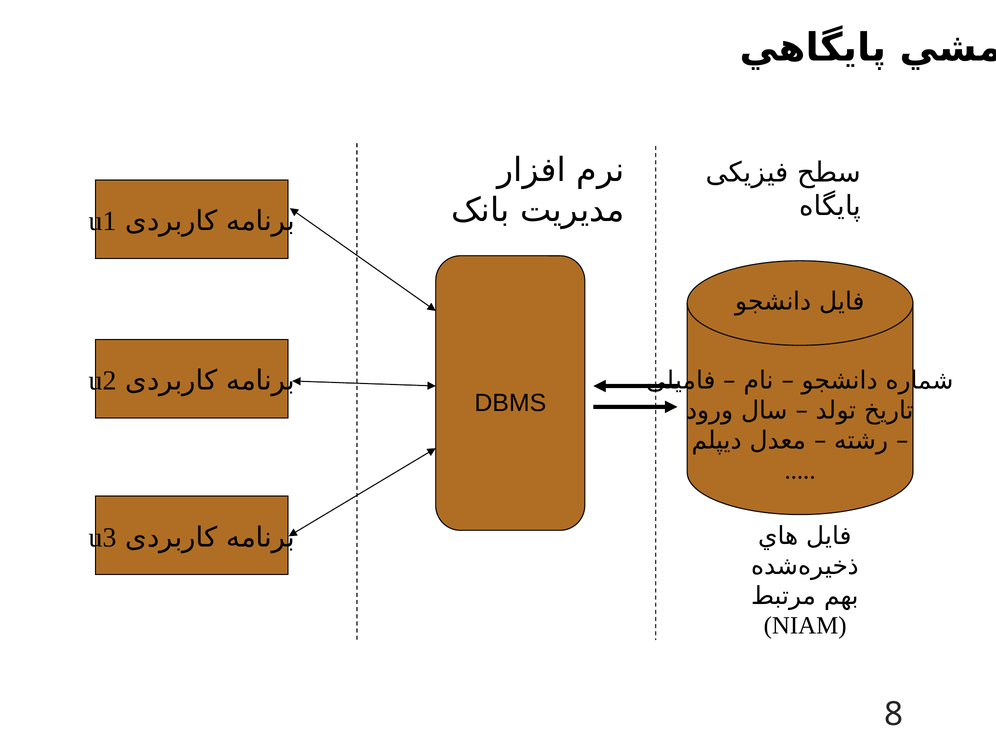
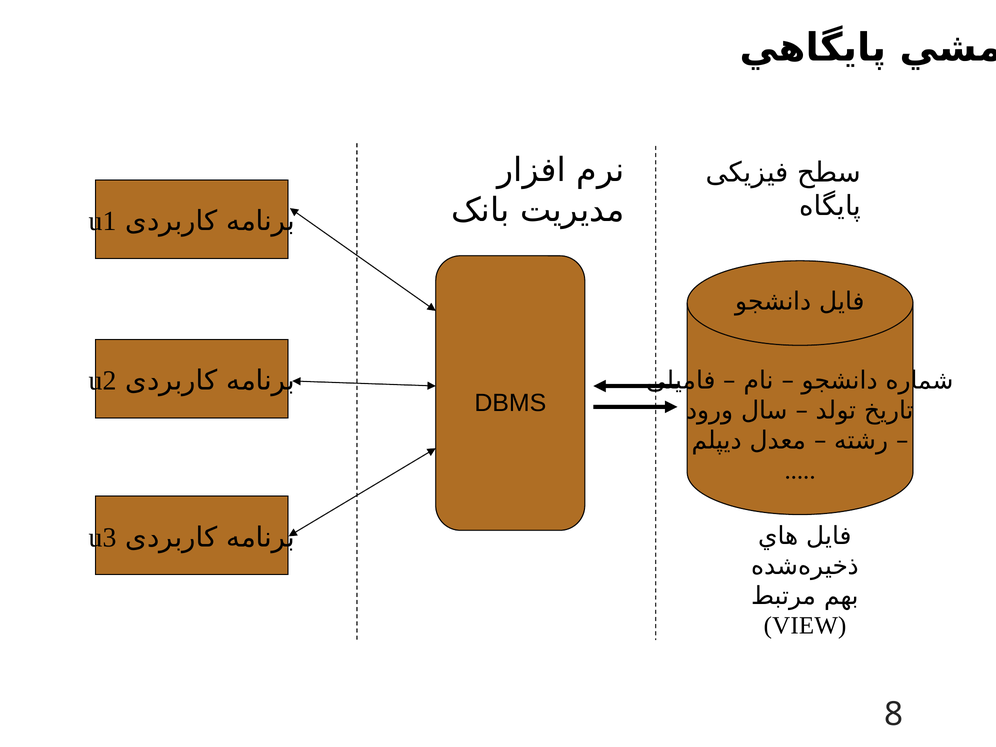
NIAM: NIAM -> VIEW
